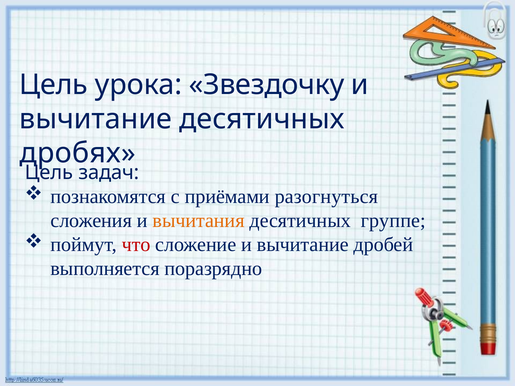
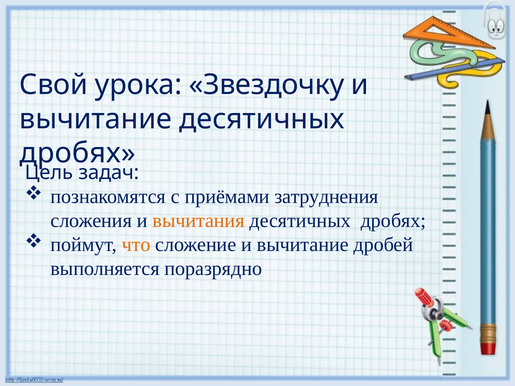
Цель at (54, 85): Цель -> Свой
разогнуться: разогнуться -> затруднения
группе at (393, 221): группе -> дробях
что colour: red -> orange
